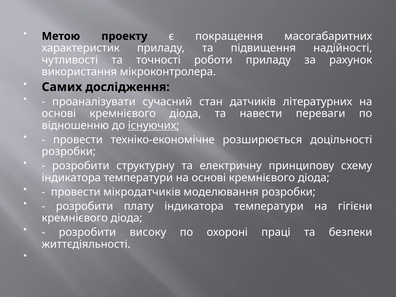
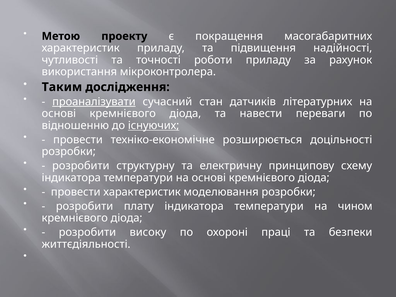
Самих: Самих -> Таким
проаналізувати underline: none -> present
провести мікродатчиків: мікродатчиків -> характеристик
гігієни: гігієни -> чином
